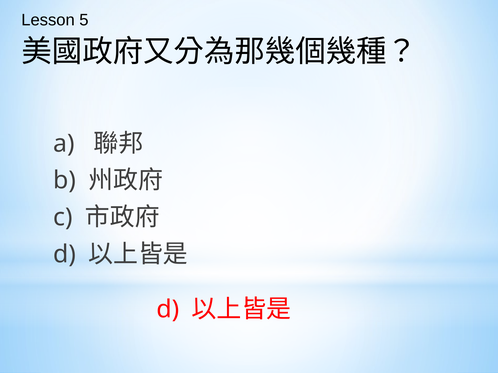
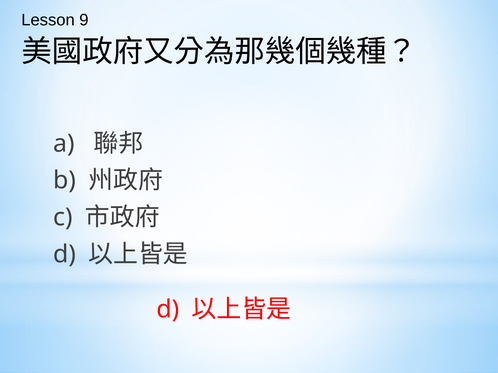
5: 5 -> 9
